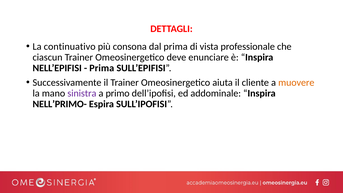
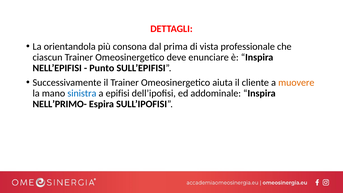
continuativo: continuativo -> orientandola
Prima at (102, 68): Prima -> Punto
sinistra colour: purple -> blue
primo: primo -> epifisi
